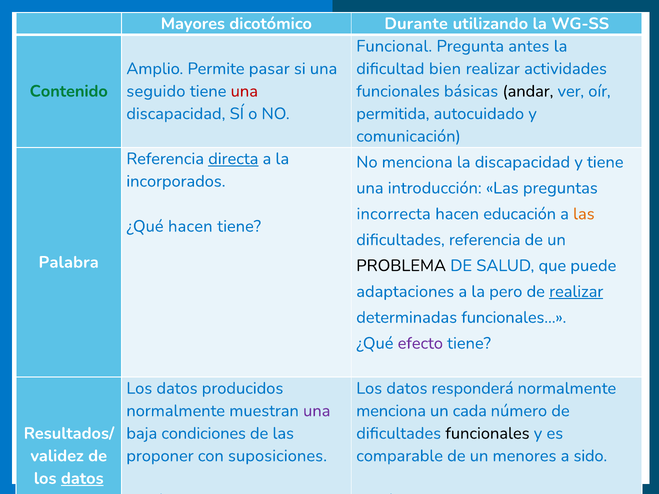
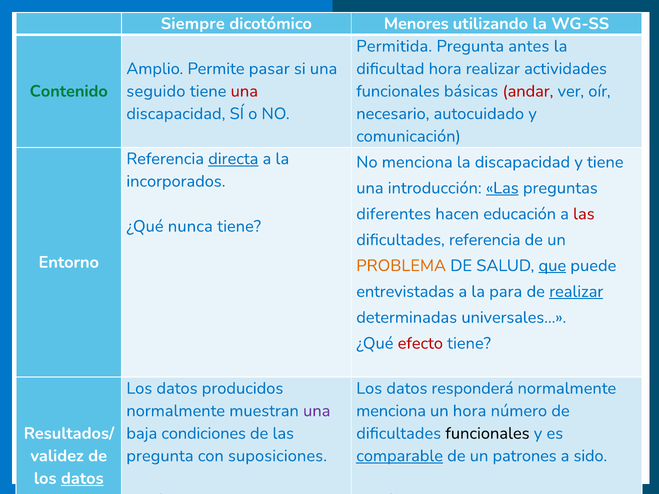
Mayores: Mayores -> Siempre
Durante: Durante -> Menores
Funcional: Funcional -> Permitida
dificultad bien: bien -> hora
andar colour: black -> red
permitida: permitida -> necesario
Las at (502, 188) underline: none -> present
incorrecta: incorrecta -> diferentes
las at (584, 214) colour: orange -> red
¿Qué hacen: hacen -> nunca
Palabra: Palabra -> Entorno
PROBLEMA colour: black -> orange
que underline: none -> present
adaptaciones: adaptaciones -> entrevistadas
pero: pero -> para
funcionales…: funcionales… -> universales…
efecto at (420, 343) colour: purple -> red
un cada: cada -> hora
proponer at (160, 456): proponer -> pregunta
comparable underline: none -> present
menores: menores -> patrones
